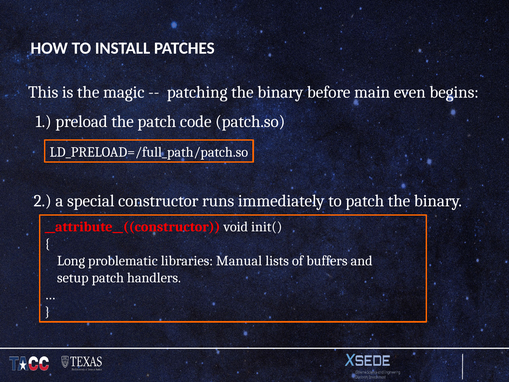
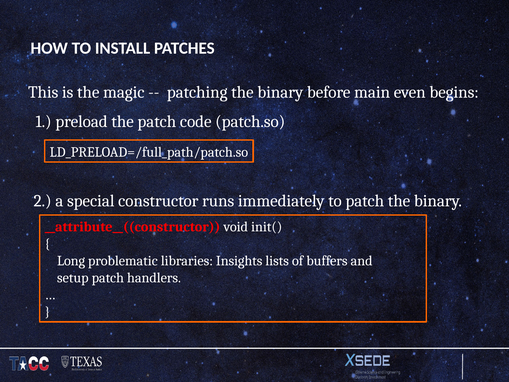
Manual: Manual -> Insights
